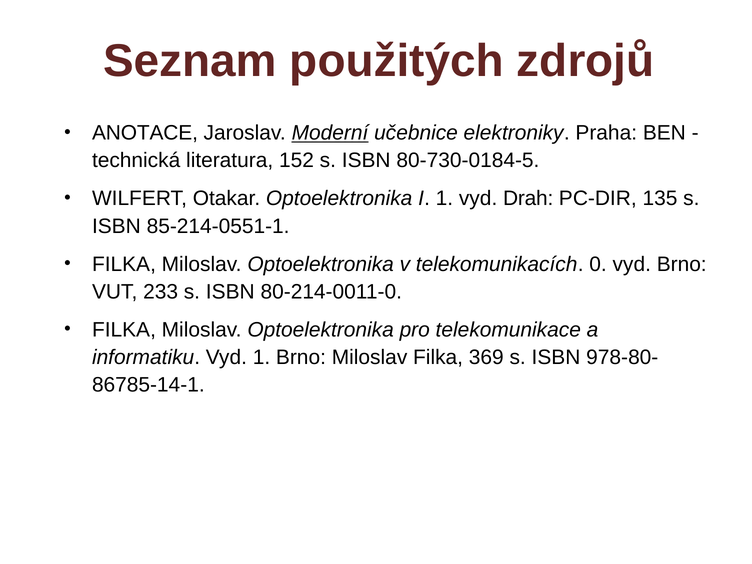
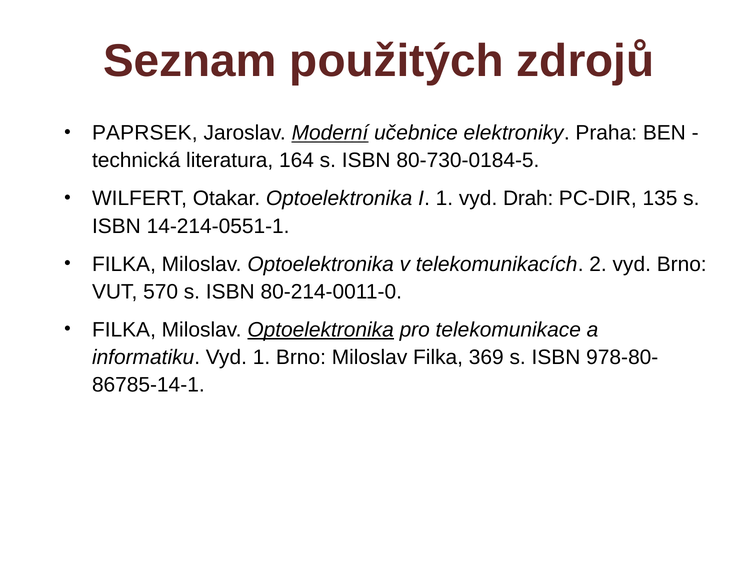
ANOTACE: ANOTACE -> PAPRSEK
152: 152 -> 164
85-214-0551-1: 85-214-0551-1 -> 14-214-0551-1
0: 0 -> 2
233: 233 -> 570
Optoelektronika at (321, 330) underline: none -> present
